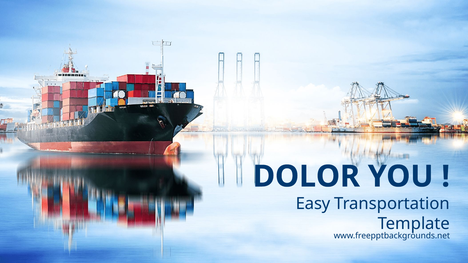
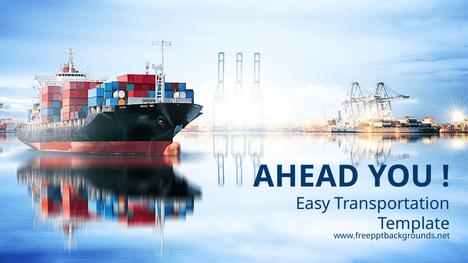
DOLOR: DOLOR -> AHEAD
